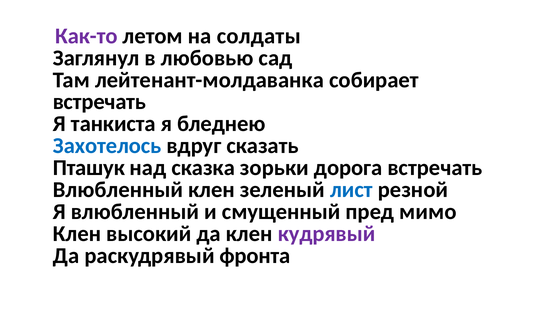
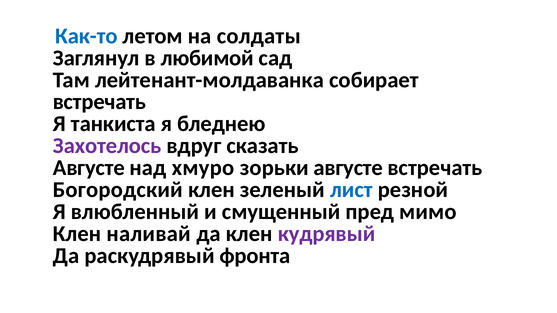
Как-то colour: purple -> blue
любовью: любовью -> любимой
Захотелось colour: blue -> purple
Пташук at (89, 168): Пташук -> Августе
сказка: сказка -> хмуро
зорьки дорога: дорога -> августе
Влюбленный at (118, 190): Влюбленный -> Богородский
высокий: высокий -> наливай
